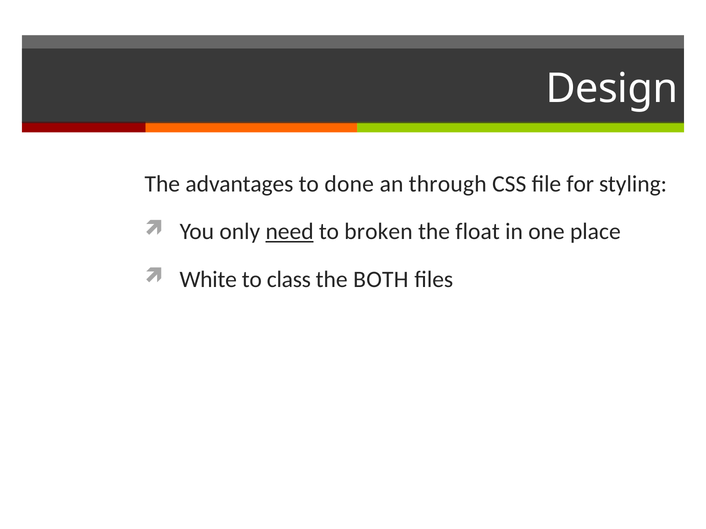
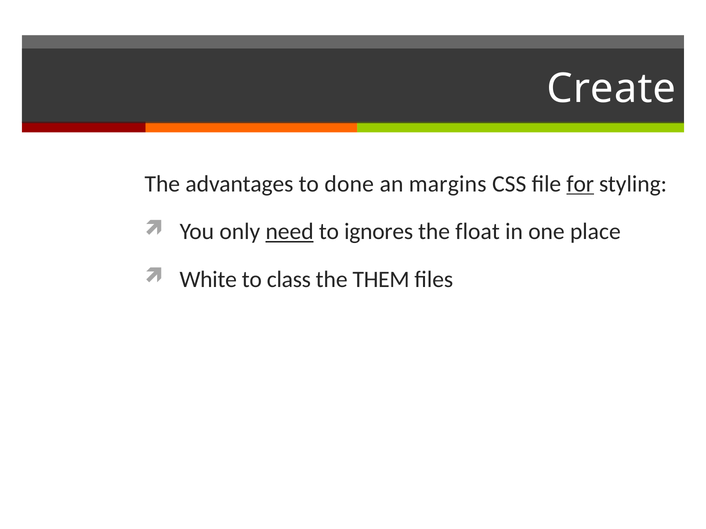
Design: Design -> Create
through: through -> margins
for underline: none -> present
broken: broken -> ignores
BOTH: BOTH -> THEM
